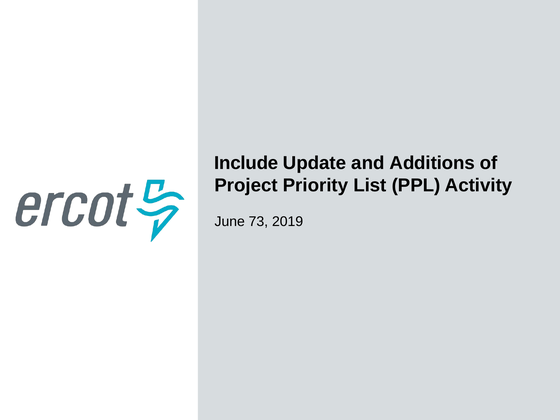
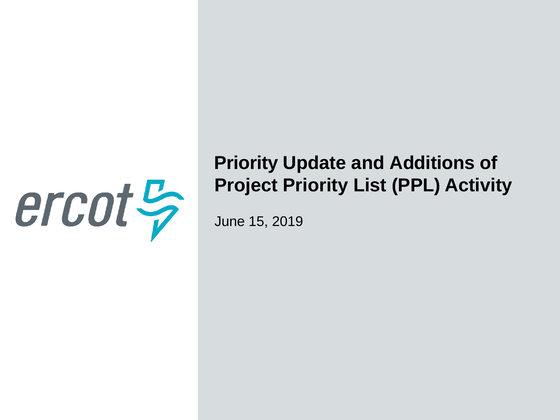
Include at (246, 163): Include -> Priority
73: 73 -> 15
